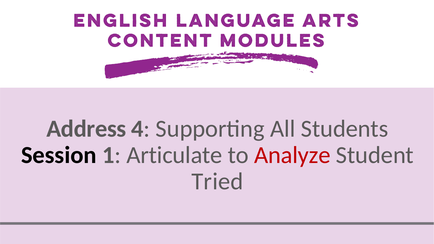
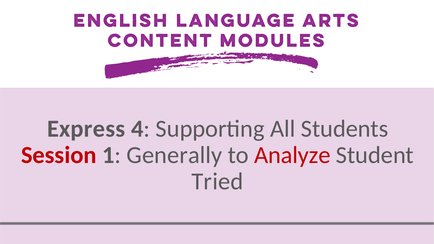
Address: Address -> Express
Session colour: black -> red
Articulate: Articulate -> Generally
